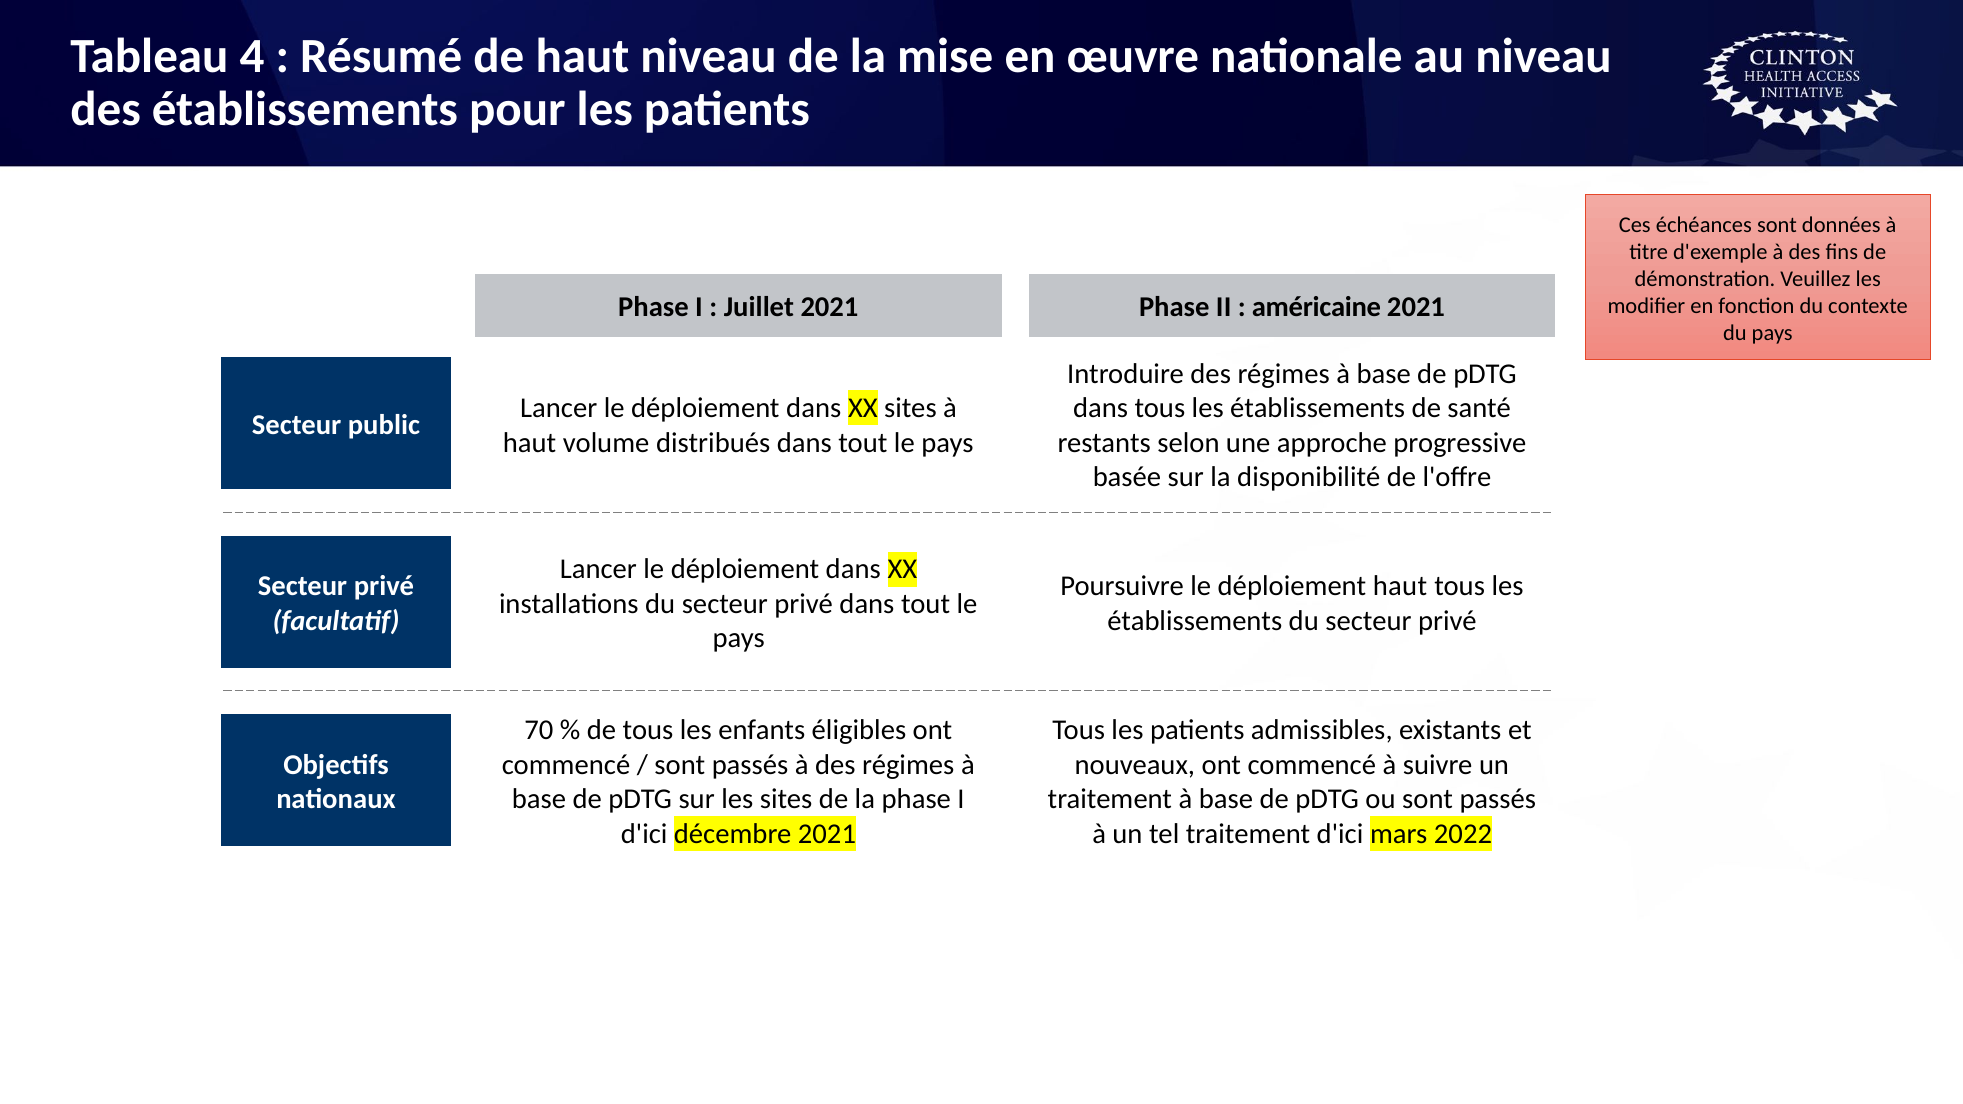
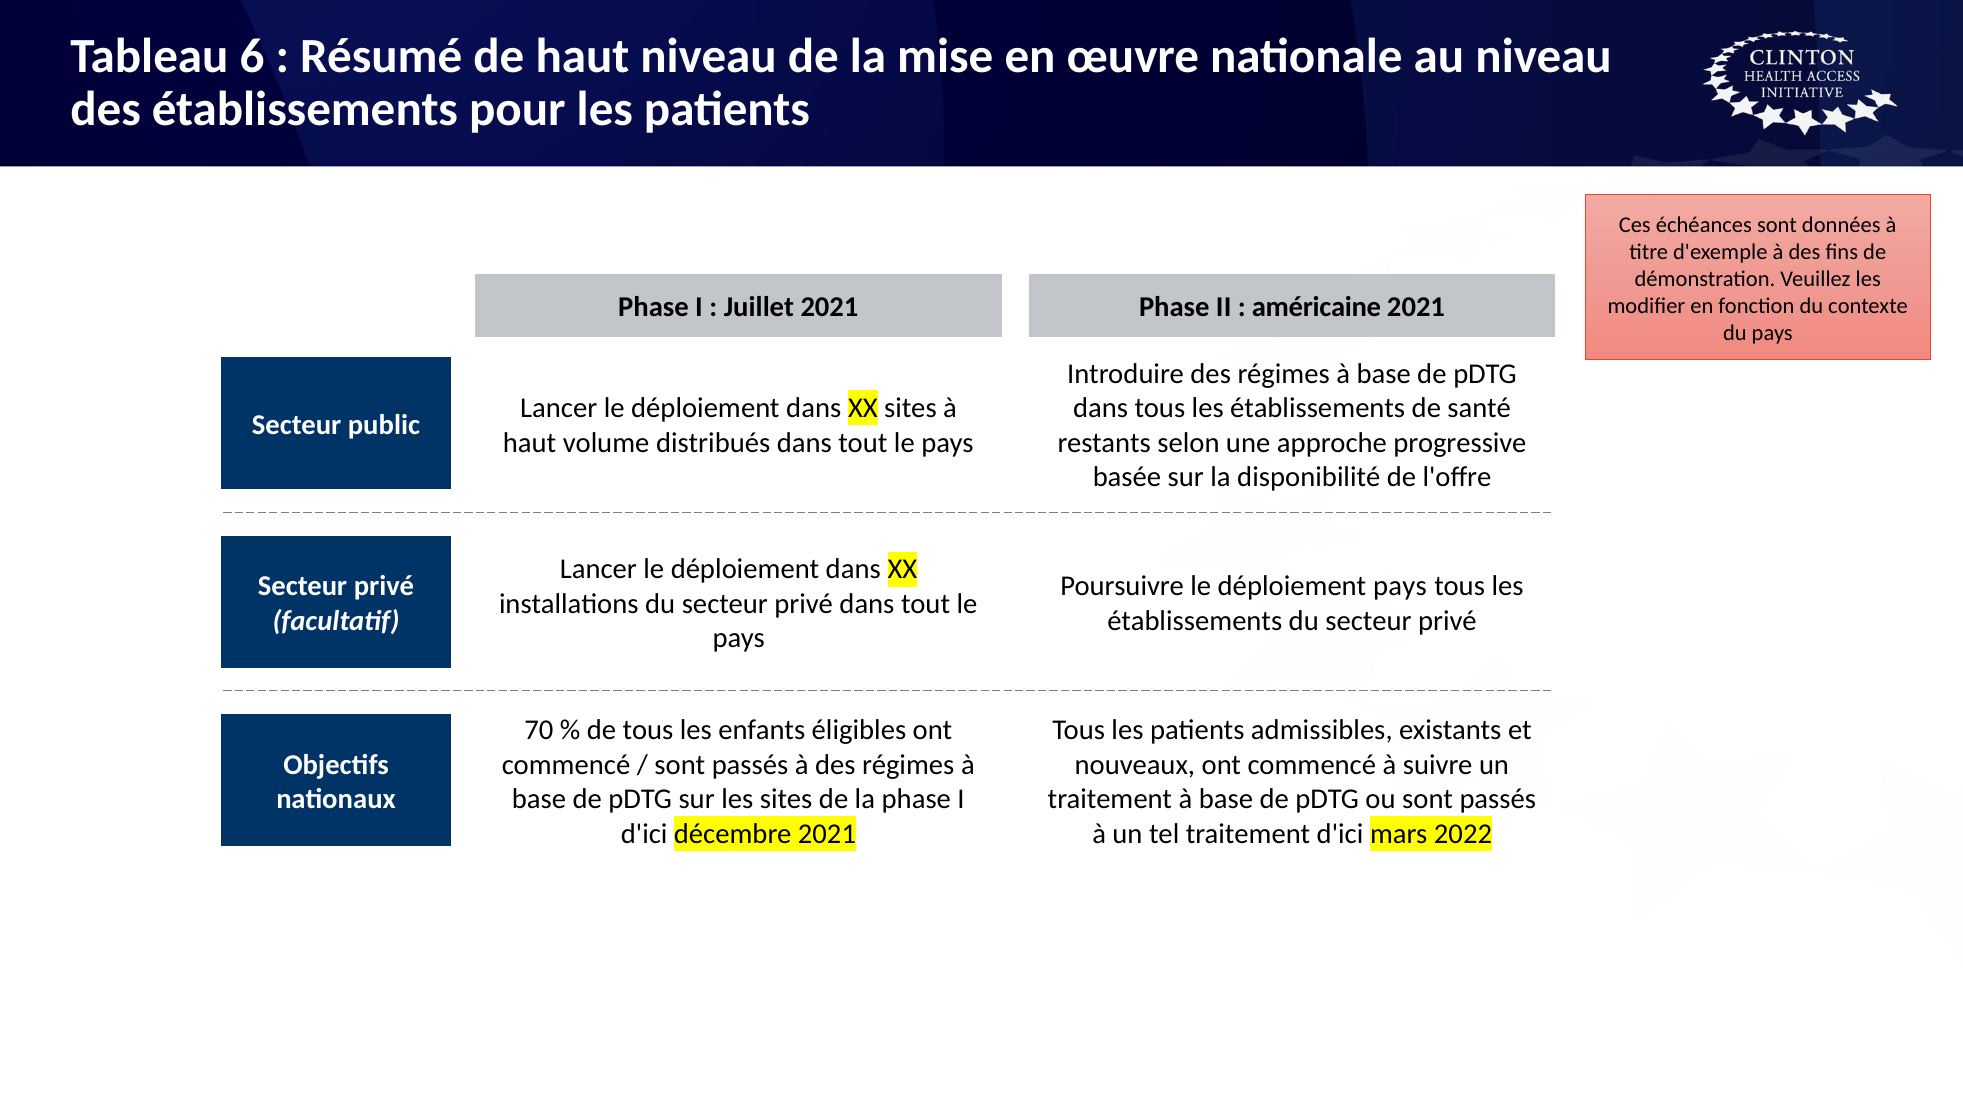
4: 4 -> 6
déploiement haut: haut -> pays
